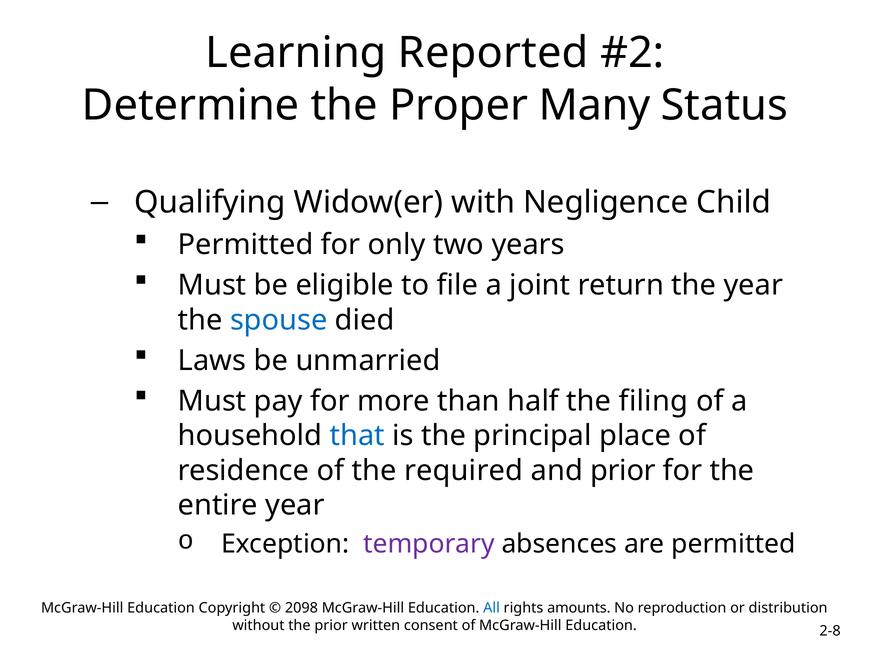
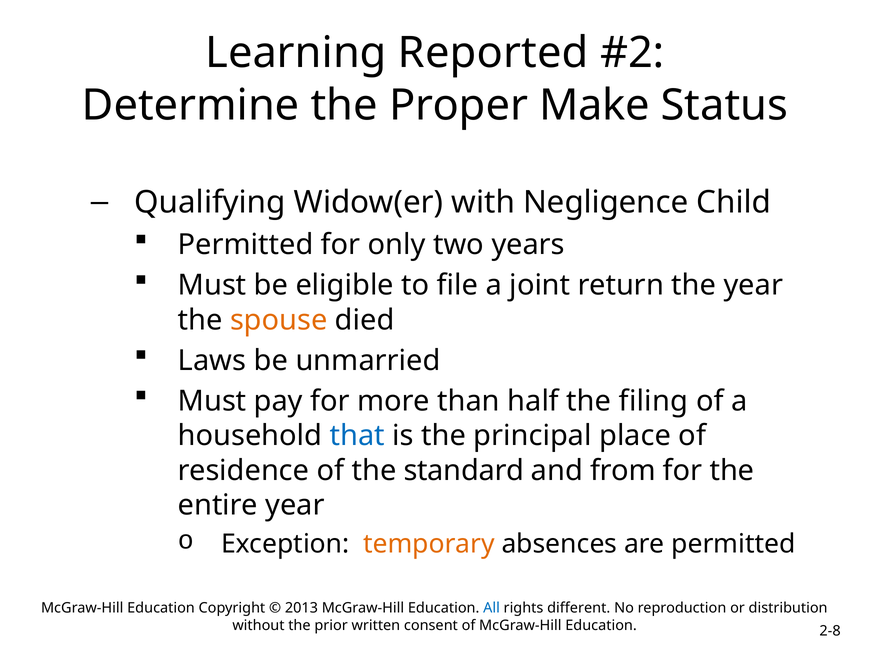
Many: Many -> Make
spouse colour: blue -> orange
required: required -> standard
and prior: prior -> from
temporary colour: purple -> orange
2098: 2098 -> 2013
amounts: amounts -> different
